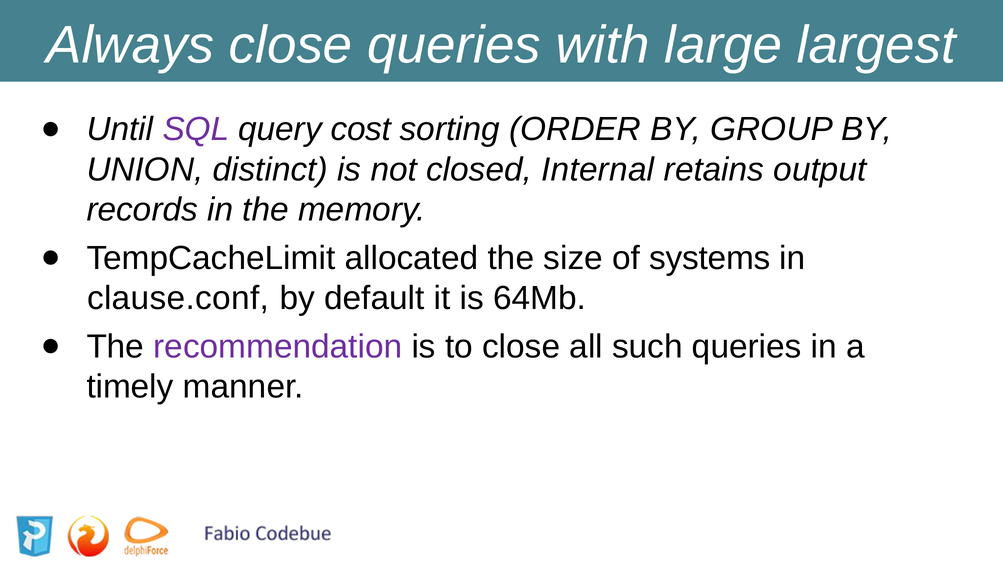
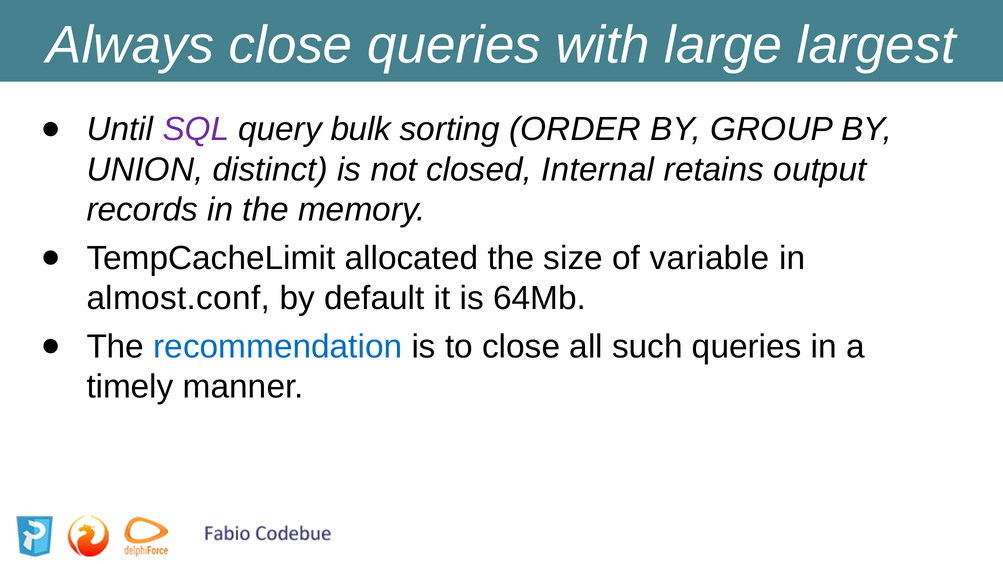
cost: cost -> bulk
systems: systems -> variable
clause.conf: clause.conf -> almost.conf
recommendation colour: purple -> blue
